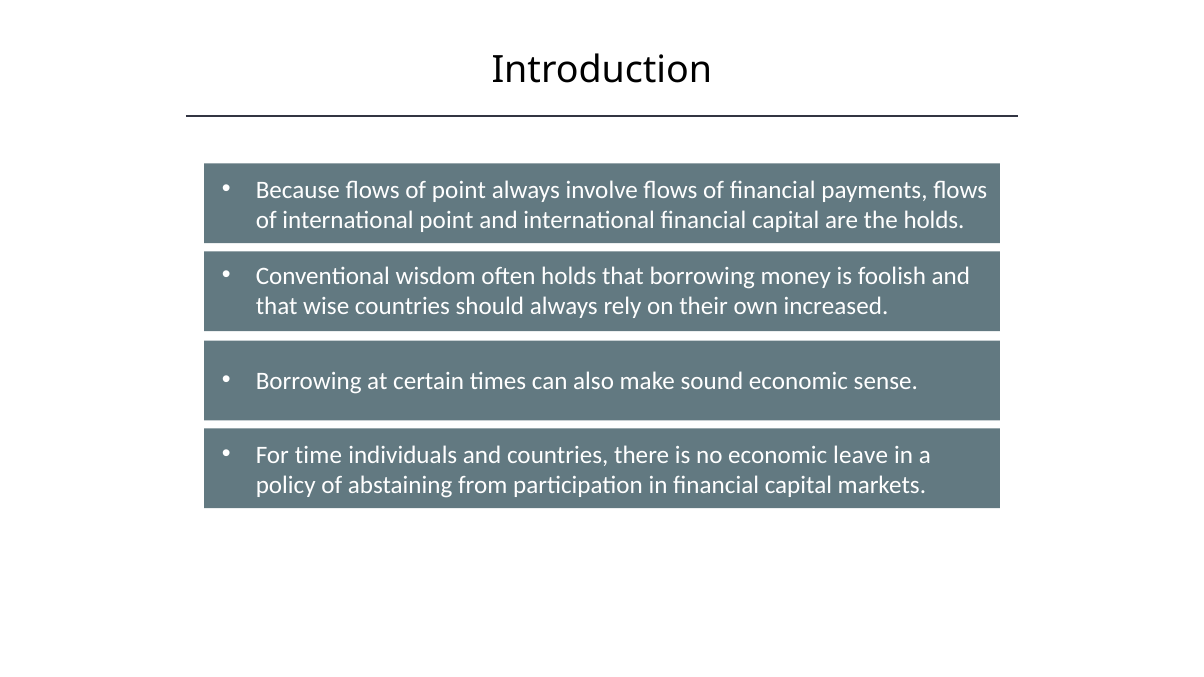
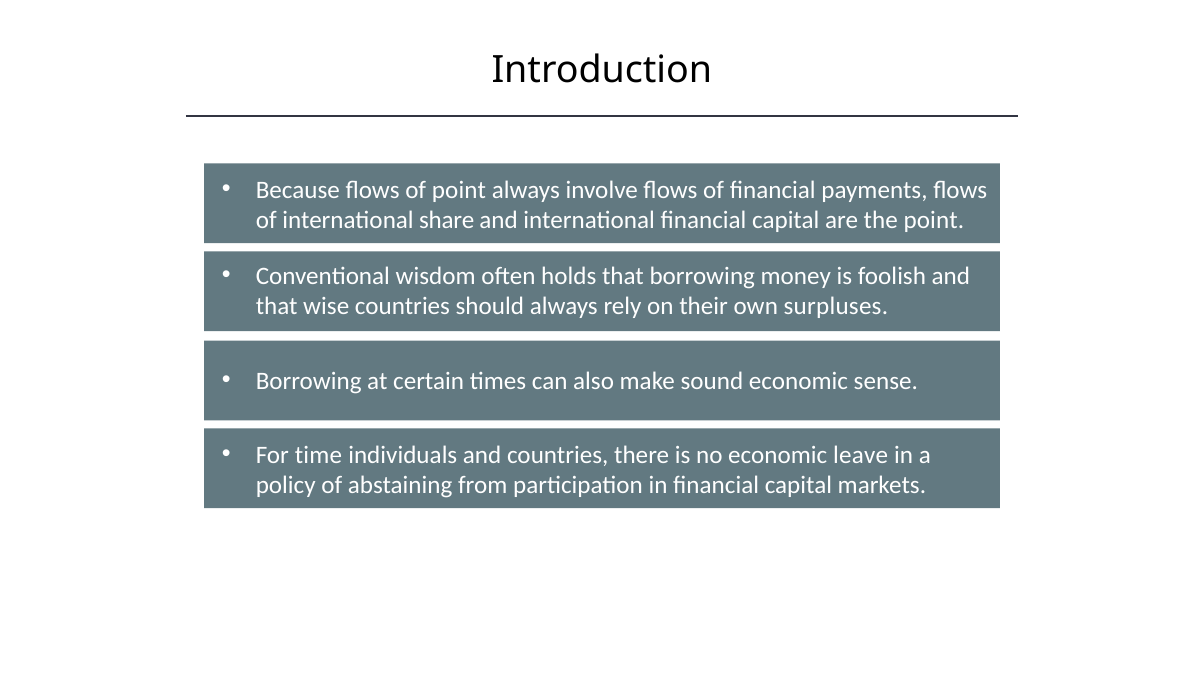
international point: point -> share
the holds: holds -> point
increased: increased -> surpluses
